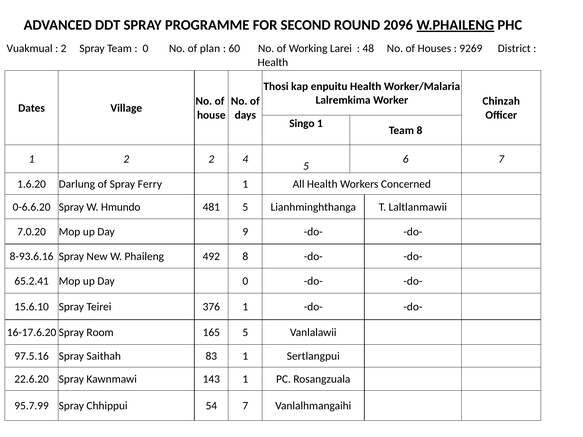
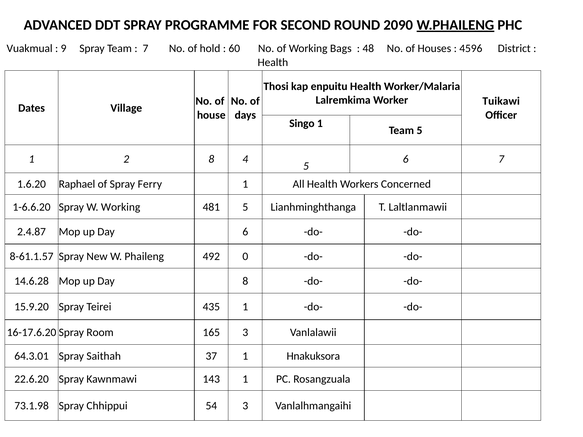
2096: 2096 -> 2090
2 at (64, 49): 2 -> 9
0 at (146, 49): 0 -> 7
plan: plan -> hold
Larei: Larei -> Bags
9269: 9269 -> 4596
Chinzah: Chinzah -> Tuikawi
Team 8: 8 -> 5
2 2: 2 -> 8
Darlung: Darlung -> Raphael
0-6.6.20: 0-6.6.20 -> 1-6.6.20
W Hmundo: Hmundo -> Working
7.0.20: 7.0.20 -> 2.4.87
Day 9: 9 -> 6
8-93.6.16: 8-93.6.16 -> 8-61.1.57
492 8: 8 -> 0
65.2.41: 65.2.41 -> 14.6.28
Day 0: 0 -> 8
15.6.10: 15.6.10 -> 15.9.20
376: 376 -> 435
165 5: 5 -> 3
97.5.16: 97.5.16 -> 64.3.01
83: 83 -> 37
Sertlangpui: Sertlangpui -> Hnakuksora
95.7.99: 95.7.99 -> 73.1.98
54 7: 7 -> 3
